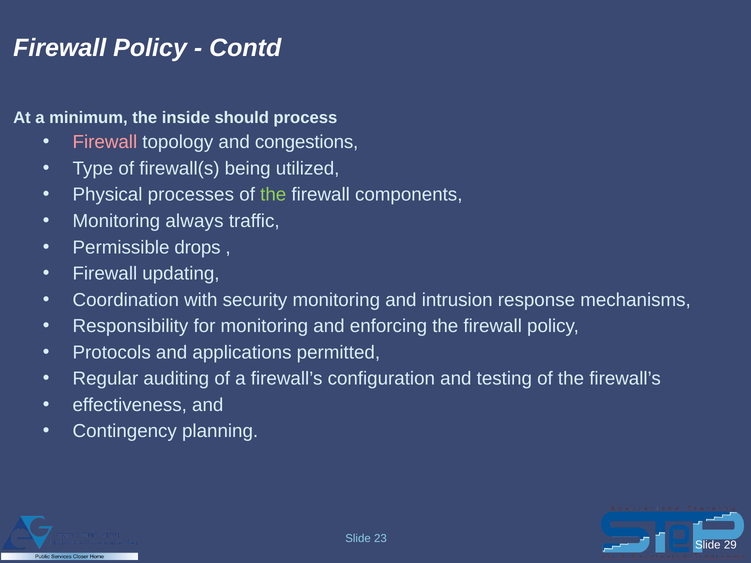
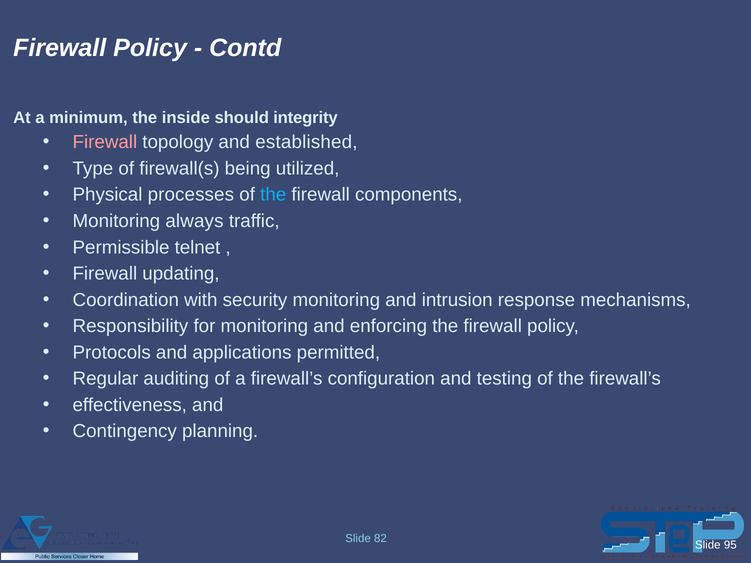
process: process -> integrity
congestions: congestions -> established
the at (273, 195) colour: light green -> light blue
drops: drops -> telnet
23: 23 -> 82
29: 29 -> 95
